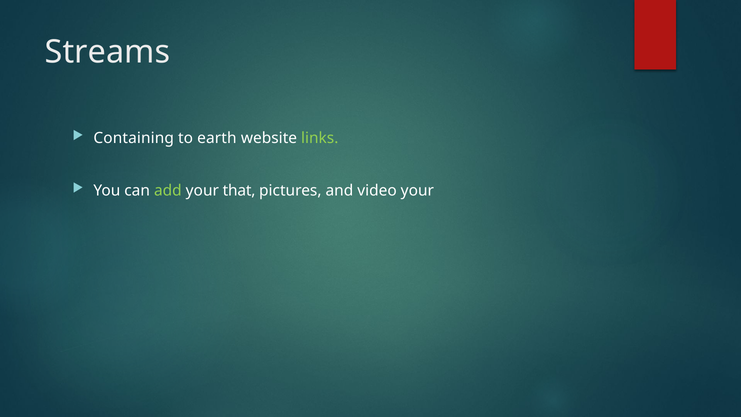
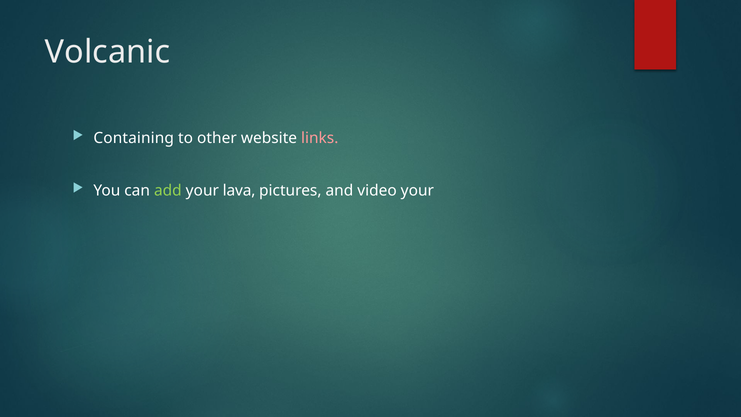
Streams: Streams -> Volcanic
earth: earth -> other
links colour: light green -> pink
that: that -> lava
